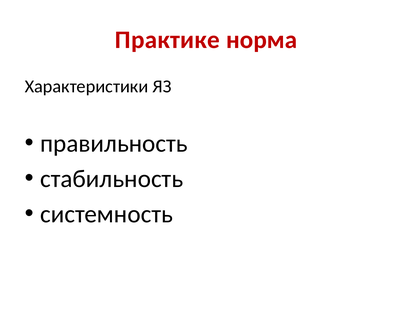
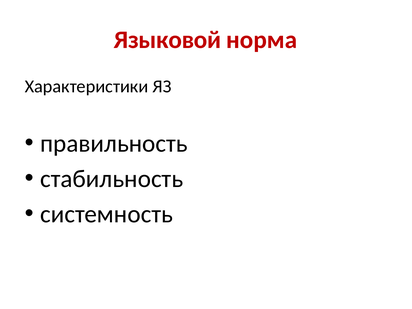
Практике: Практике -> Языковой
